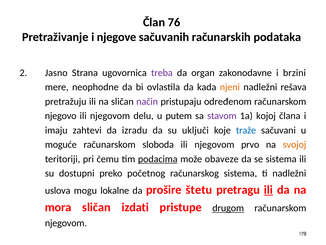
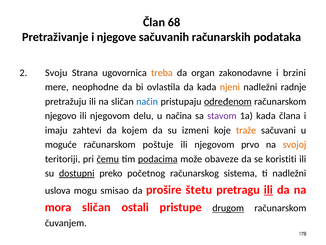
76: 76 -> 68
Jasno: Jasno -> Svoju
treba colour: purple -> orange
rešava: rešava -> radnje
način colour: purple -> blue
određenom underline: none -> present
putem: putem -> načina
1a kojoj: kojoj -> kada
izradu: izradu -> kojem
uključi: uključi -> izmeni
traže colour: blue -> orange
sloboda: sloboda -> poštuje
čemu underline: none -> present
se sistema: sistema -> koristiti
dostupni underline: none -> present
lokalne: lokalne -> smisao
izdati: izdati -> ostali
njegovom at (66, 223): njegovom -> čuvanjem
